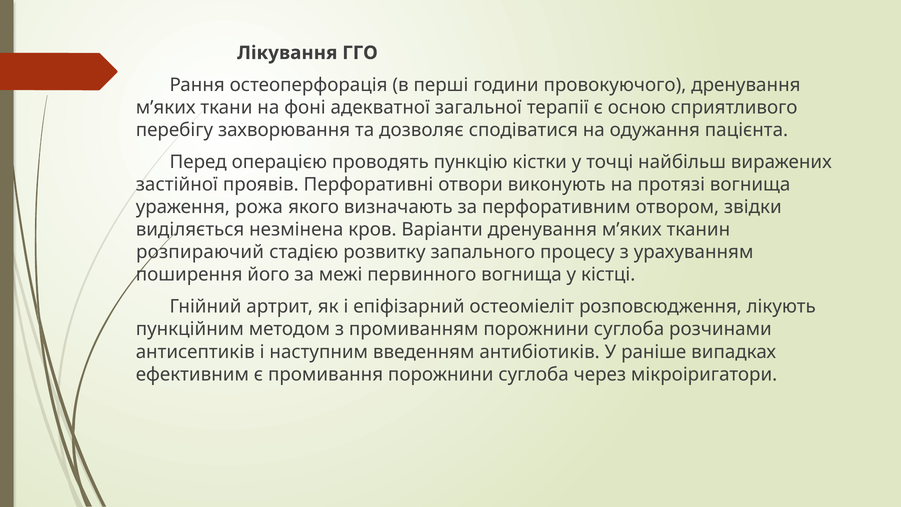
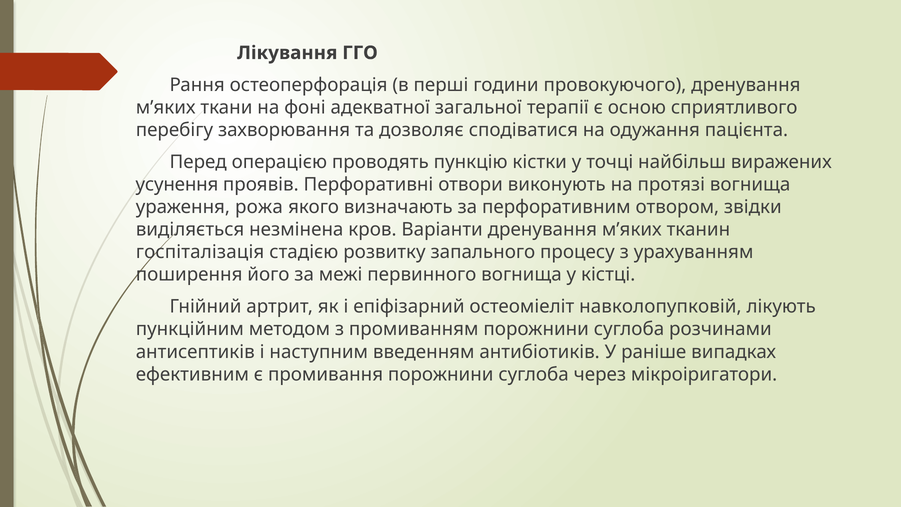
застійної: застійної -> усунення
розпираючий: розпираючий -> госпіталізація
розповсюдження: розповсюдження -> навколопупковій
